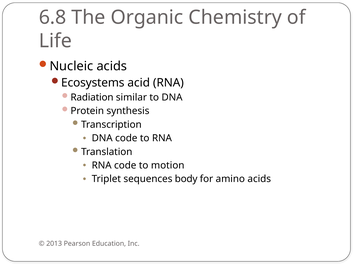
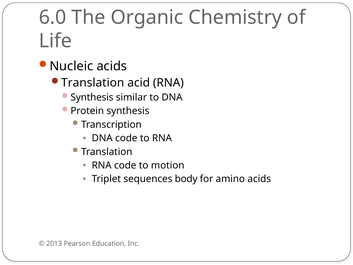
6.8: 6.8 -> 6.0
Ecosystems at (93, 83): Ecosystems -> Translation
Radiation at (92, 97): Radiation -> Synthesis
